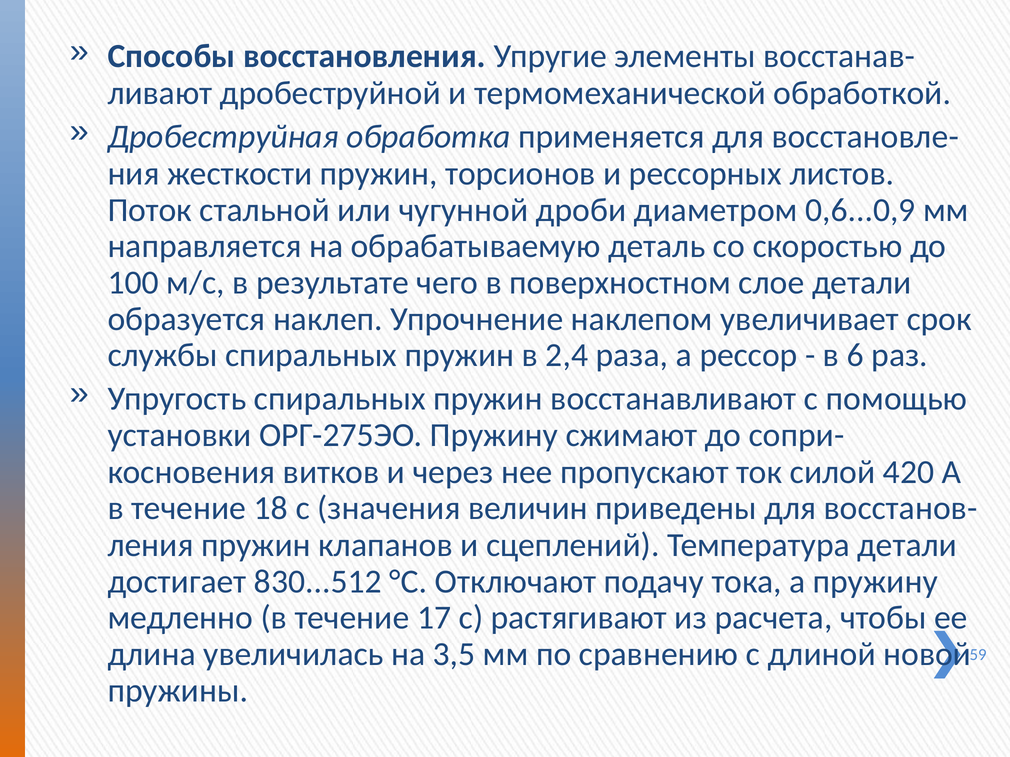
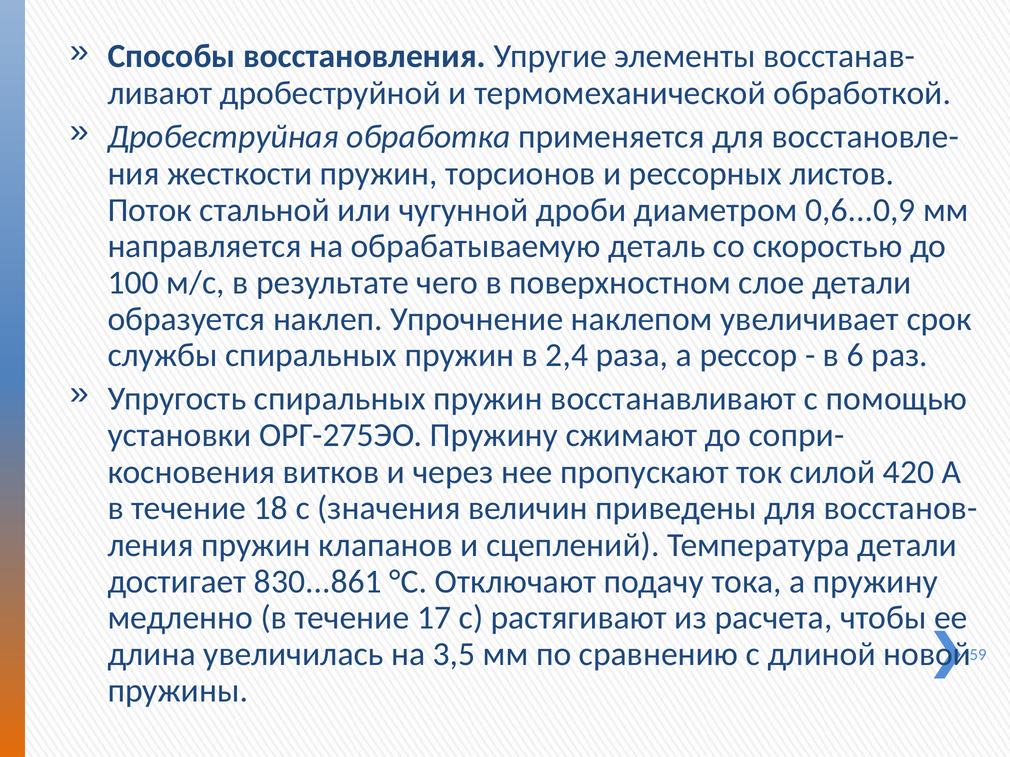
830...512: 830...512 -> 830...861
